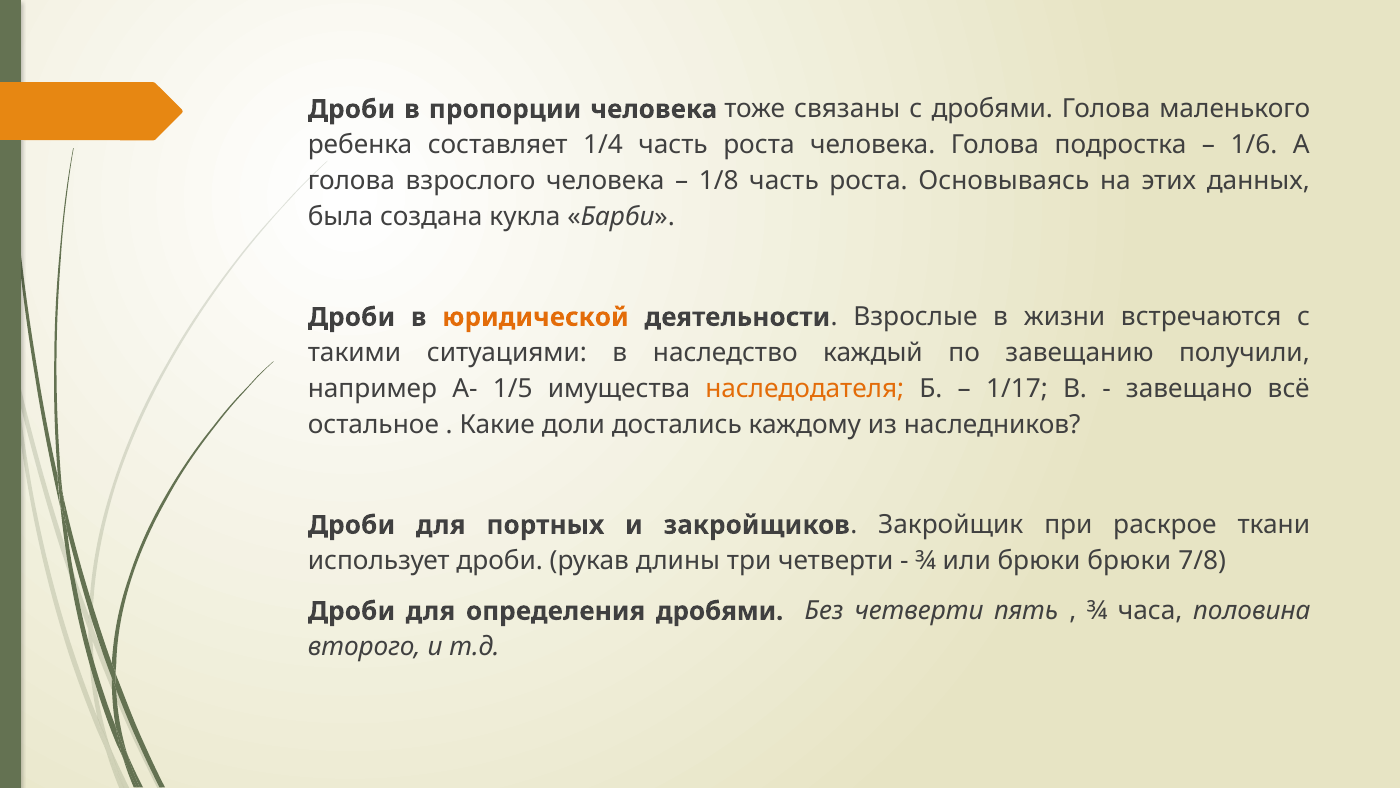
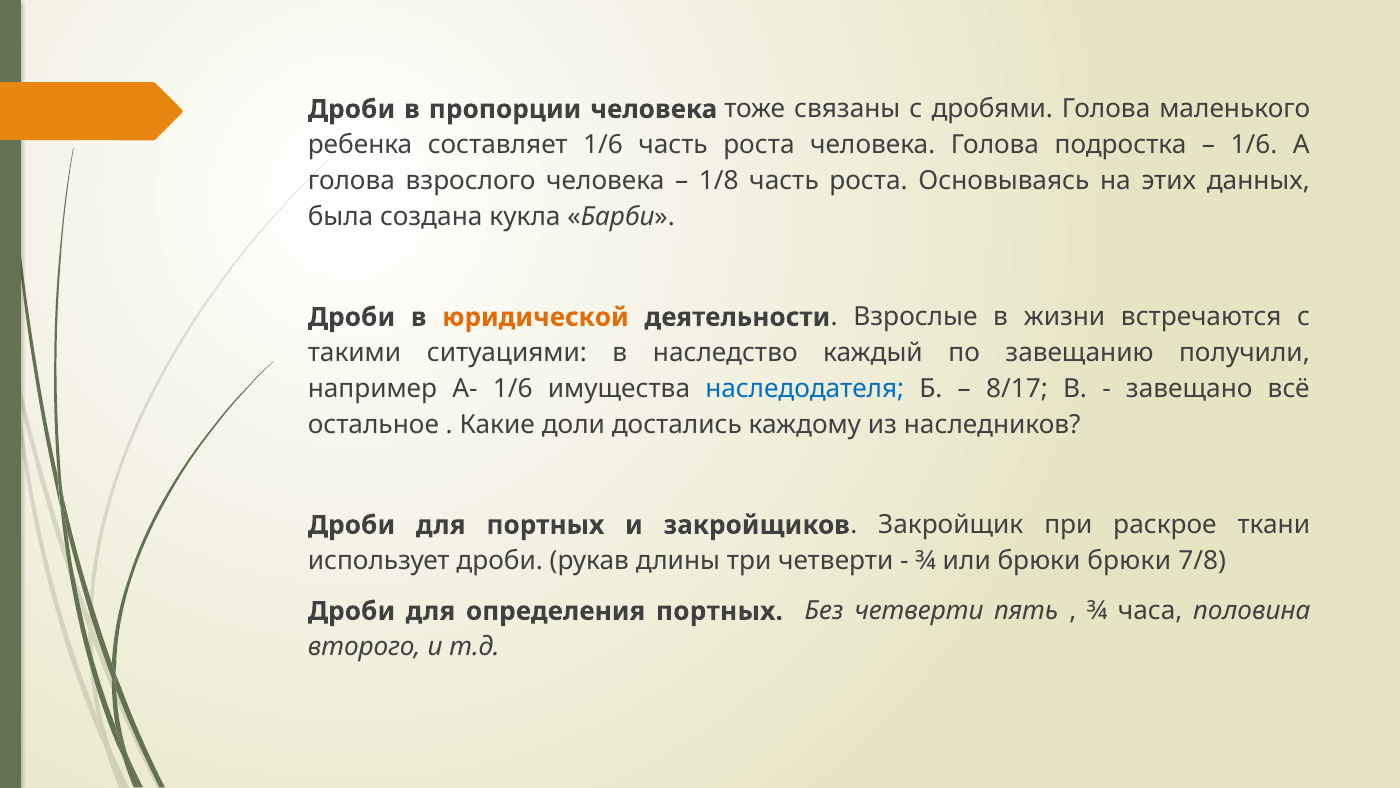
составляет 1/4: 1/4 -> 1/6
А- 1/5: 1/5 -> 1/6
наследодателя colour: orange -> blue
1/17: 1/17 -> 8/17
определения дробями: дробями -> портных
